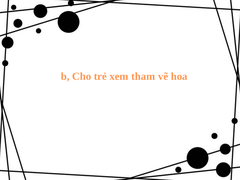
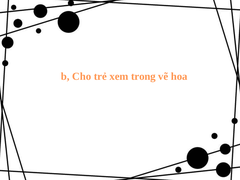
tham: tham -> trong
